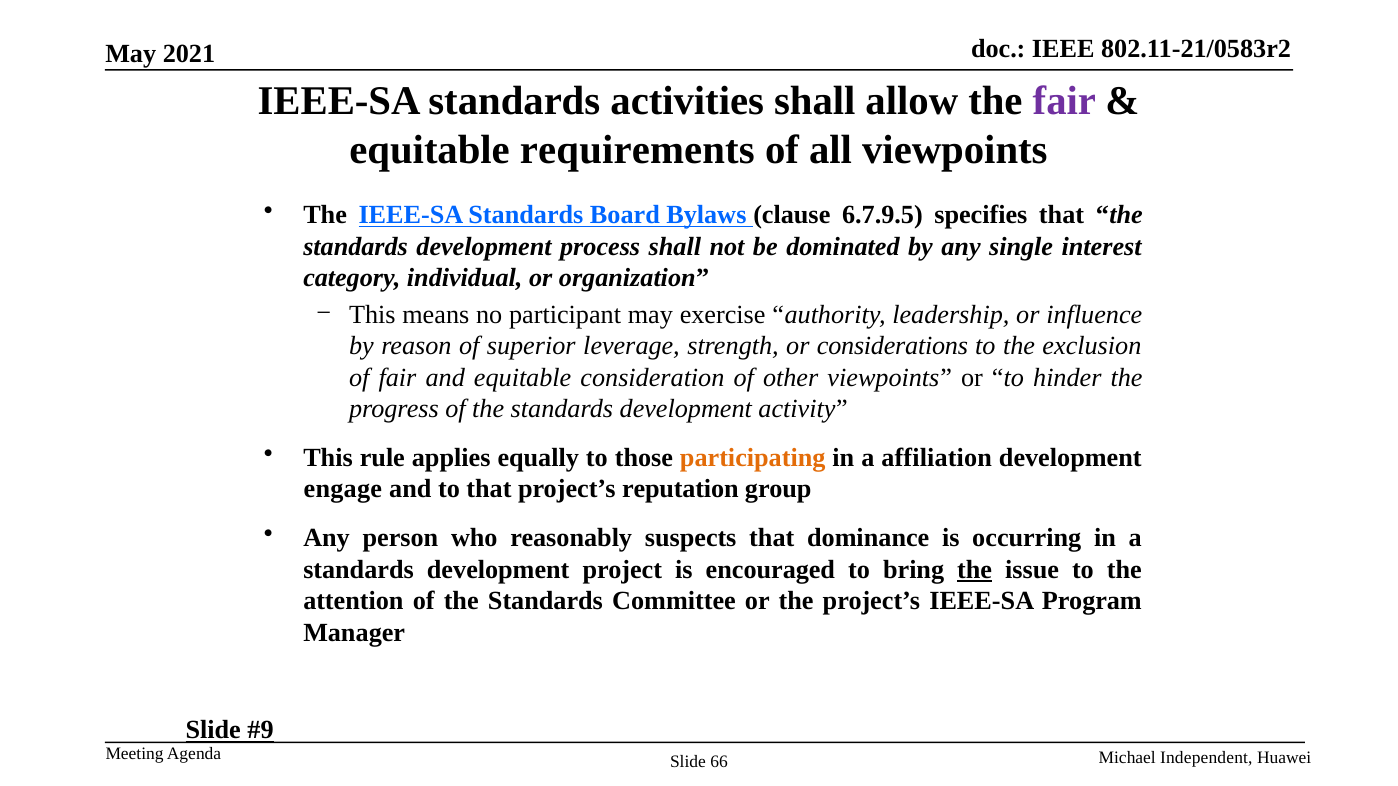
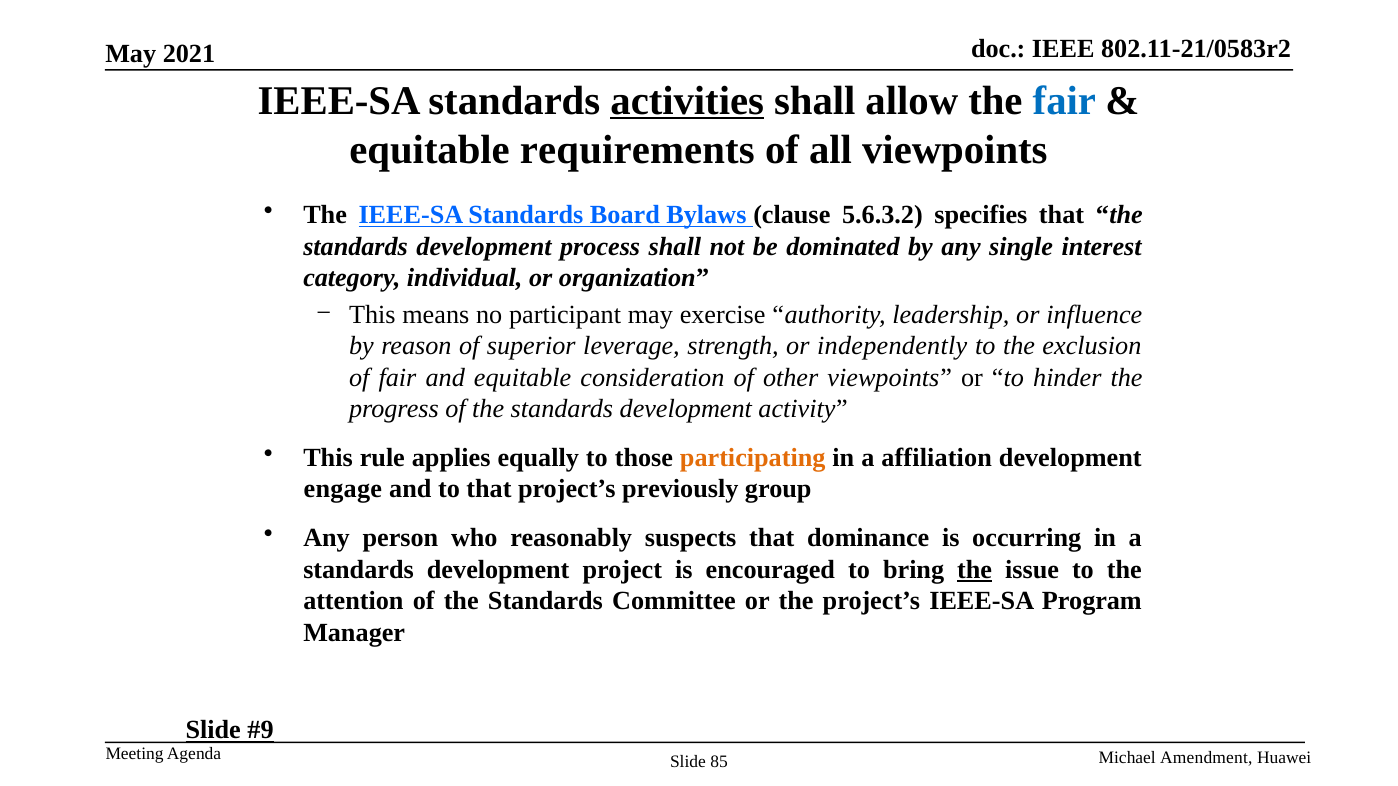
activities underline: none -> present
fair at (1064, 101) colour: purple -> blue
6.7.9.5: 6.7.9.5 -> 5.6.3.2
considerations: considerations -> independently
reputation: reputation -> previously
Independent: Independent -> Amendment
66: 66 -> 85
